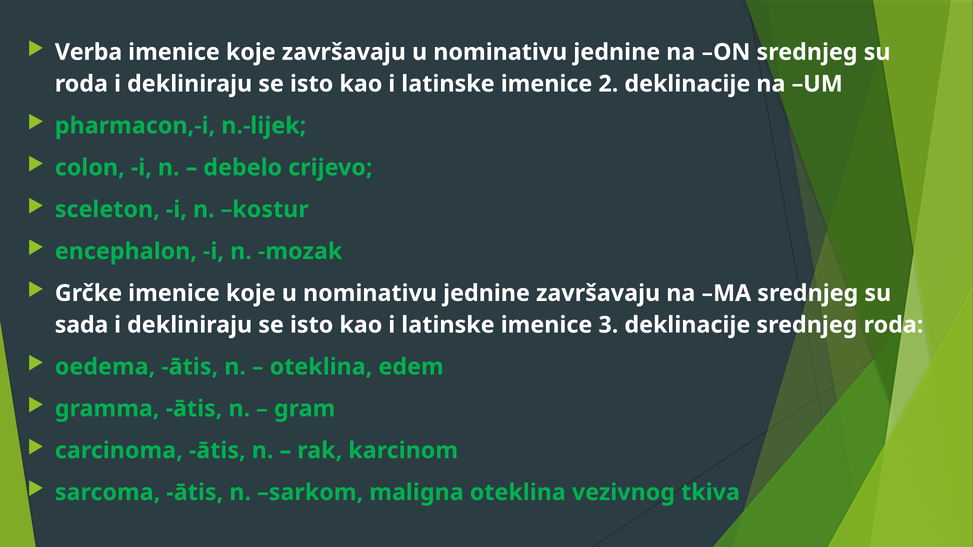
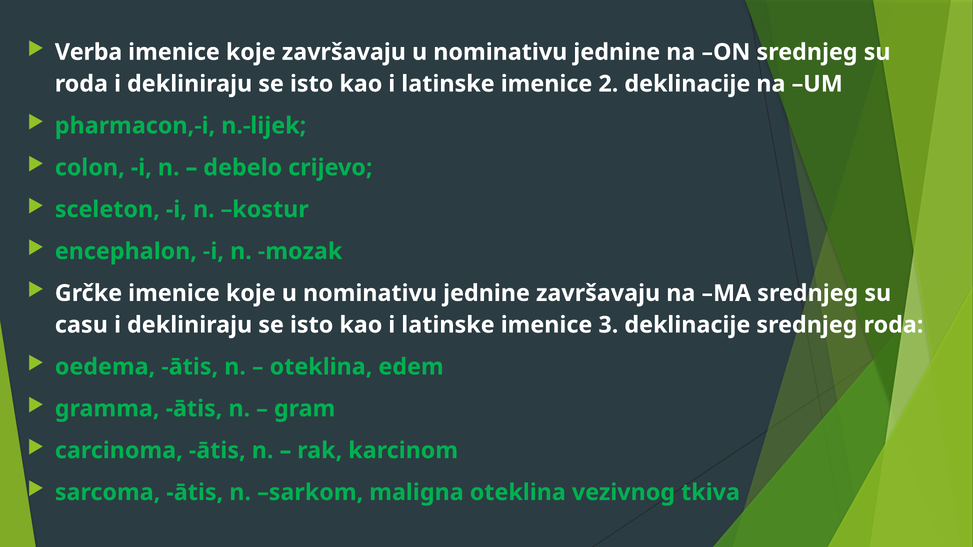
sada: sada -> casu
